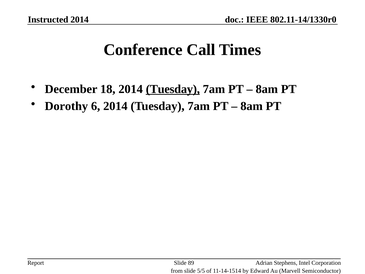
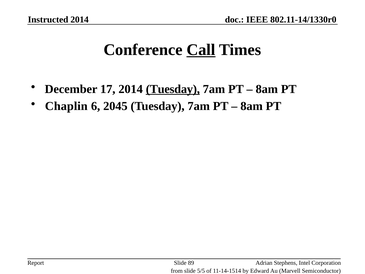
Call underline: none -> present
18: 18 -> 17
Dorothy: Dorothy -> Chaplin
6 2014: 2014 -> 2045
